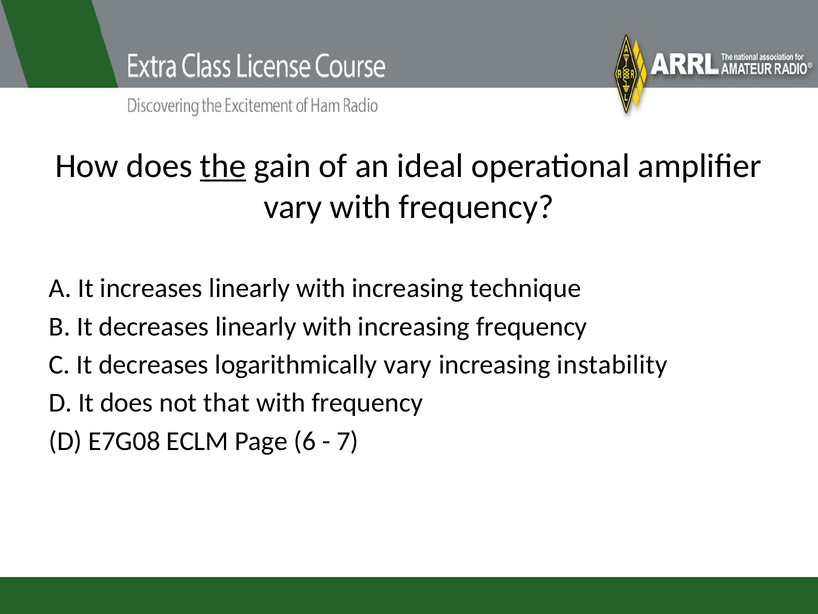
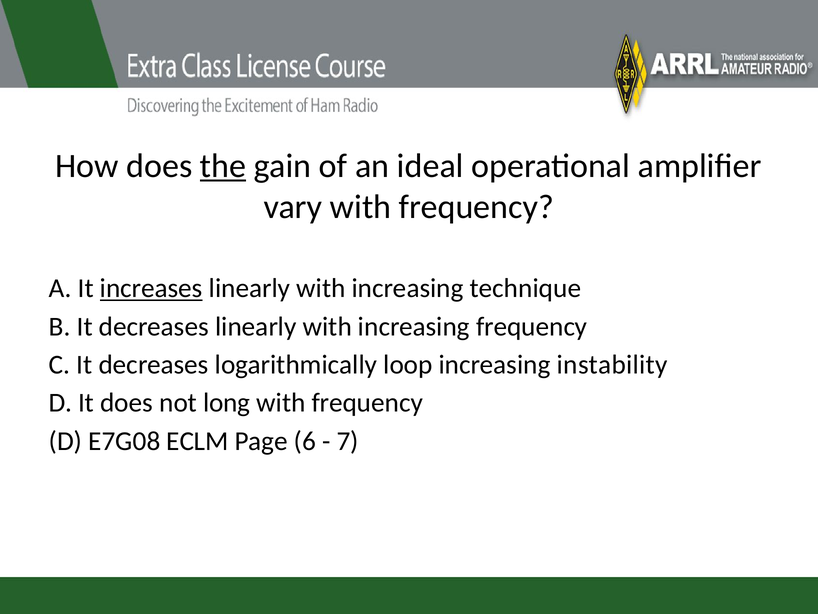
increases underline: none -> present
logarithmically vary: vary -> loop
that: that -> long
